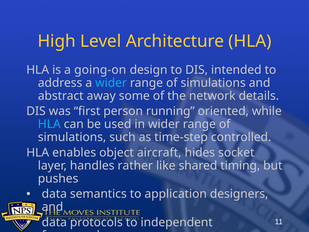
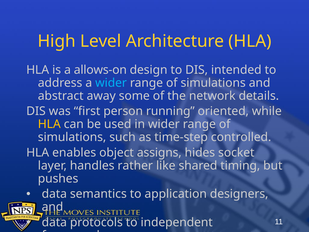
going-on: going-on -> allows-on
HLA at (49, 124) colour: light blue -> yellow
aircraft: aircraft -> assigns
